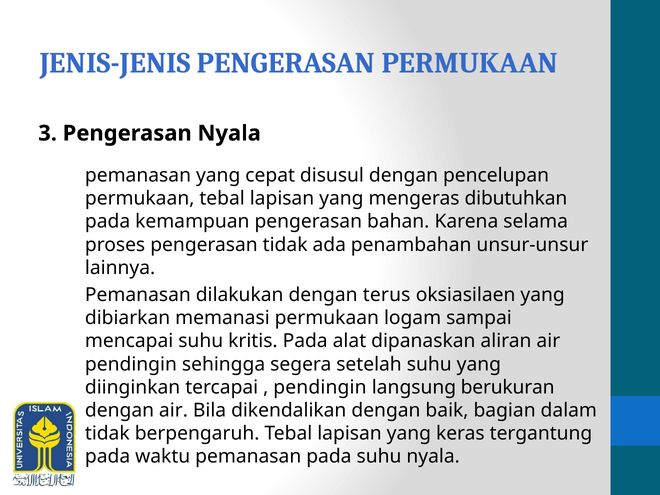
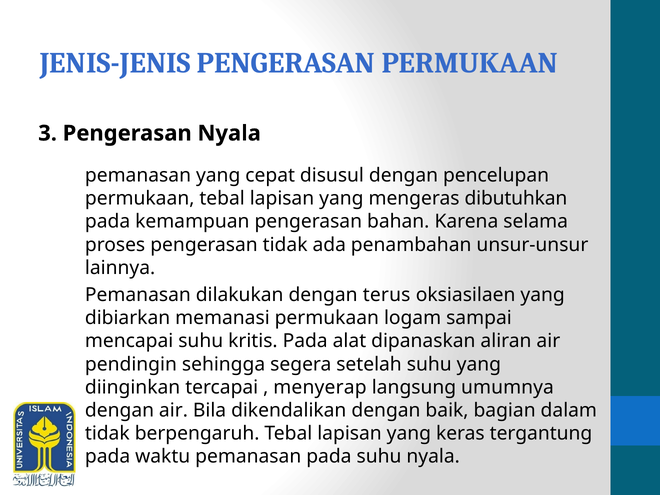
pendingin at (320, 387): pendingin -> menyerap
berukuran: berukuran -> umumnya
